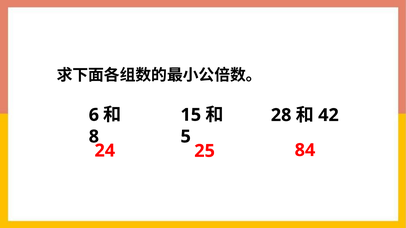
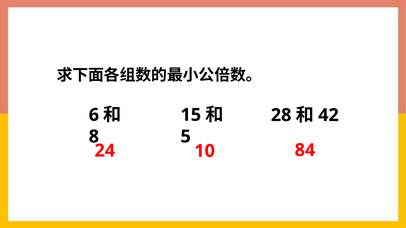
25: 25 -> 10
